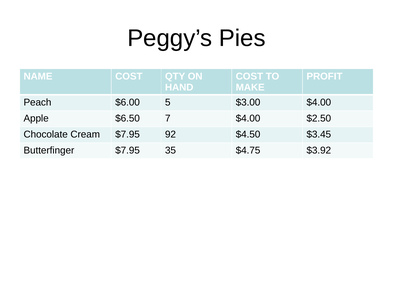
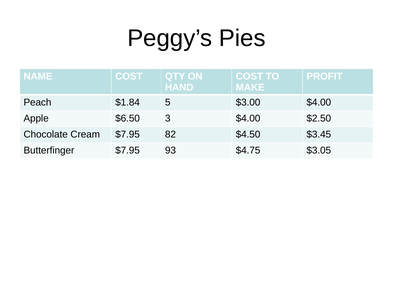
$6.00: $6.00 -> $1.84
7: 7 -> 3
92: 92 -> 82
35: 35 -> 93
$3.92: $3.92 -> $3.05
